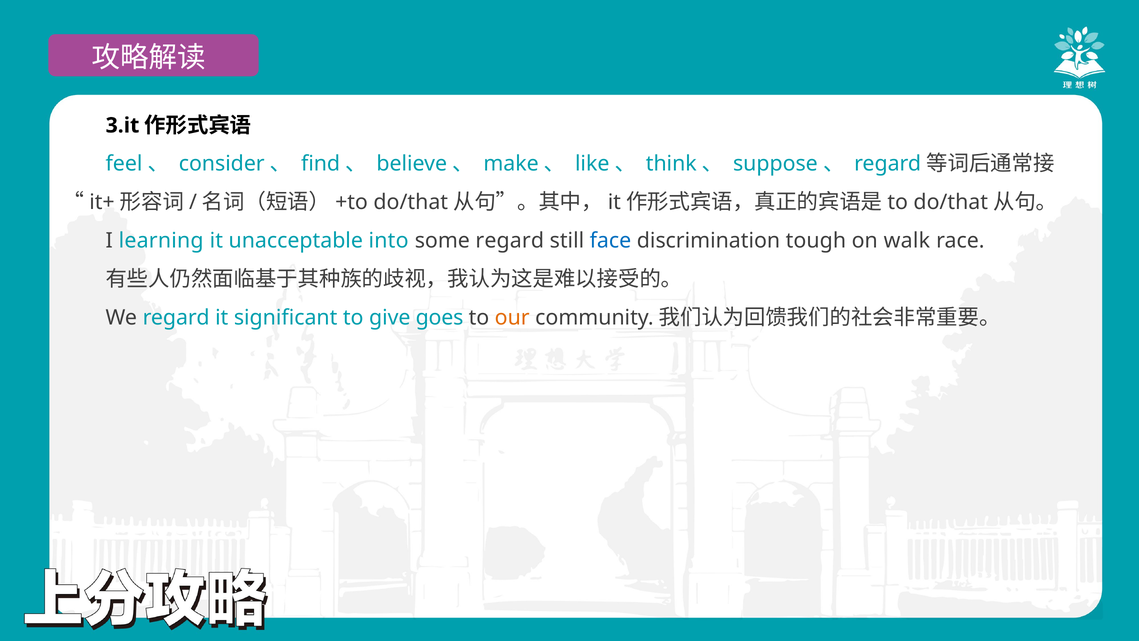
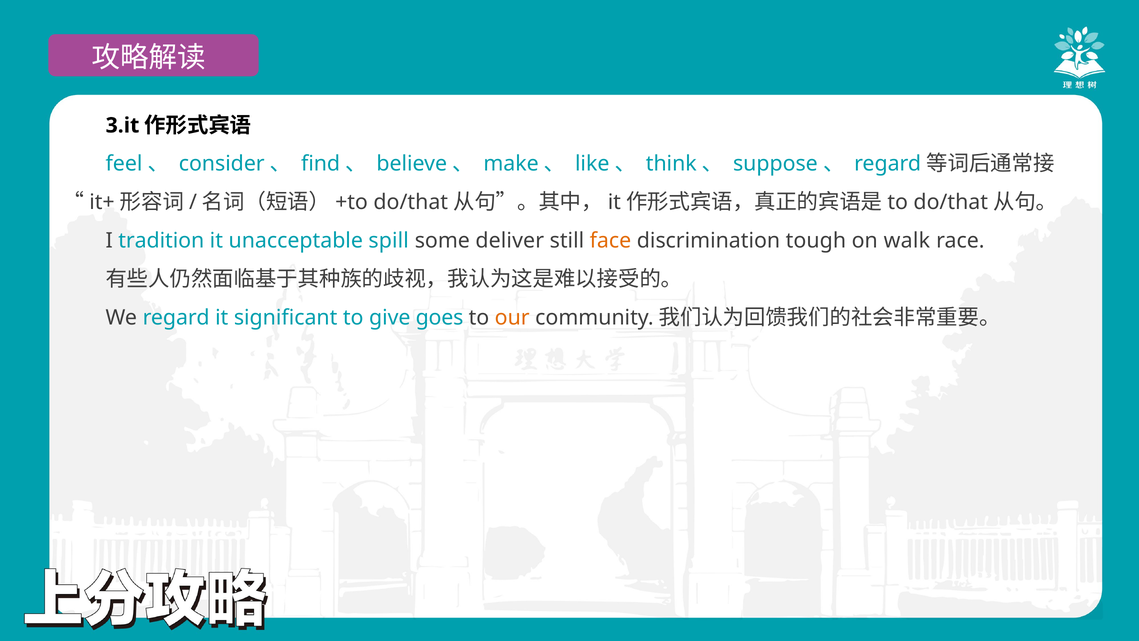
learning: learning -> tradition
into: into -> spill
some regard: regard -> deliver
face colour: blue -> orange
